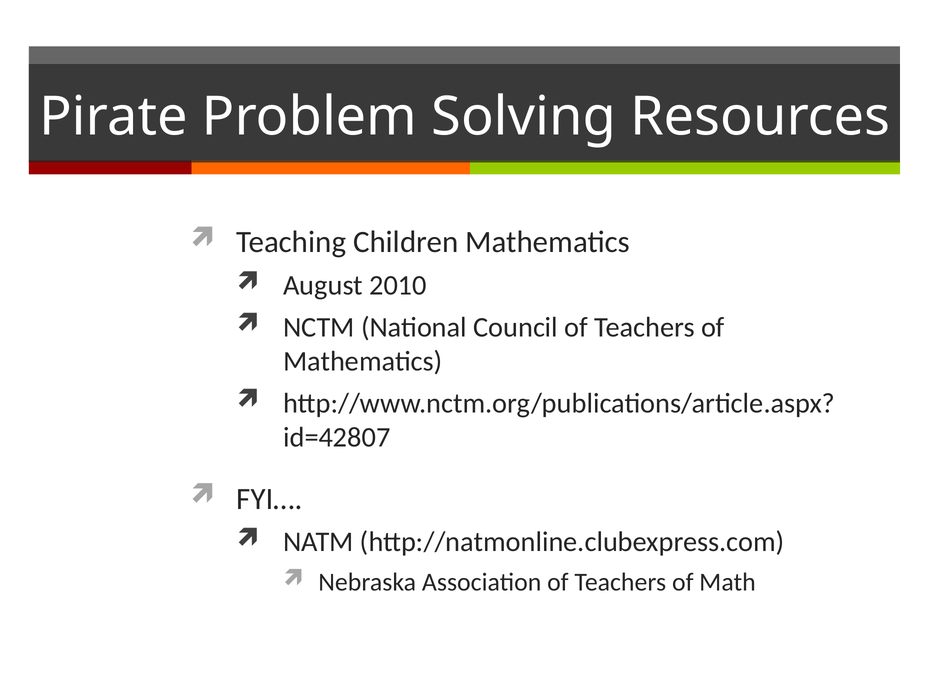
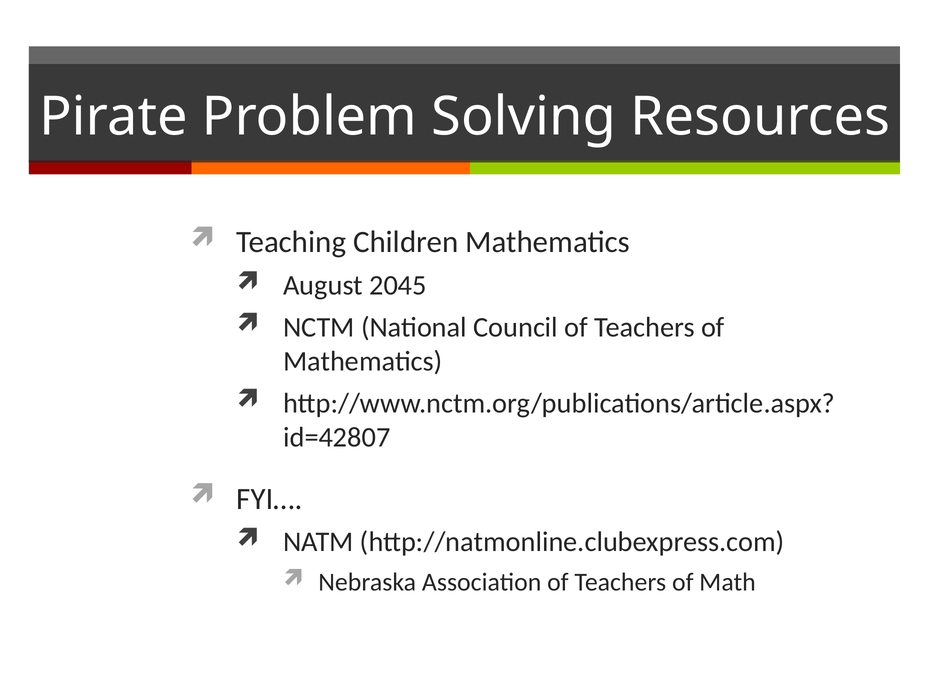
2010: 2010 -> 2045
